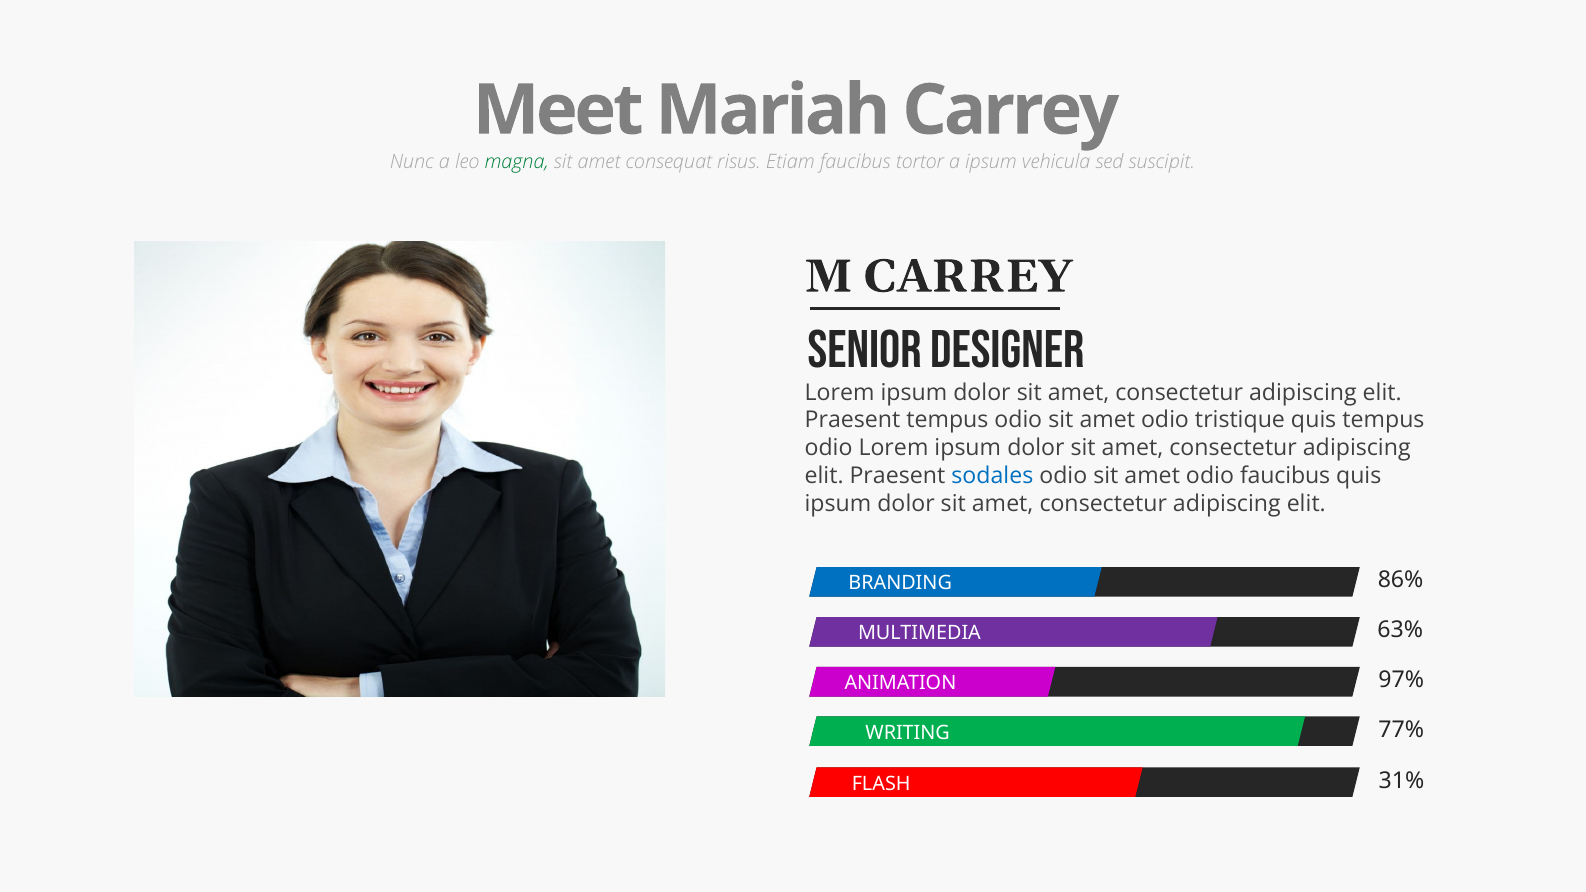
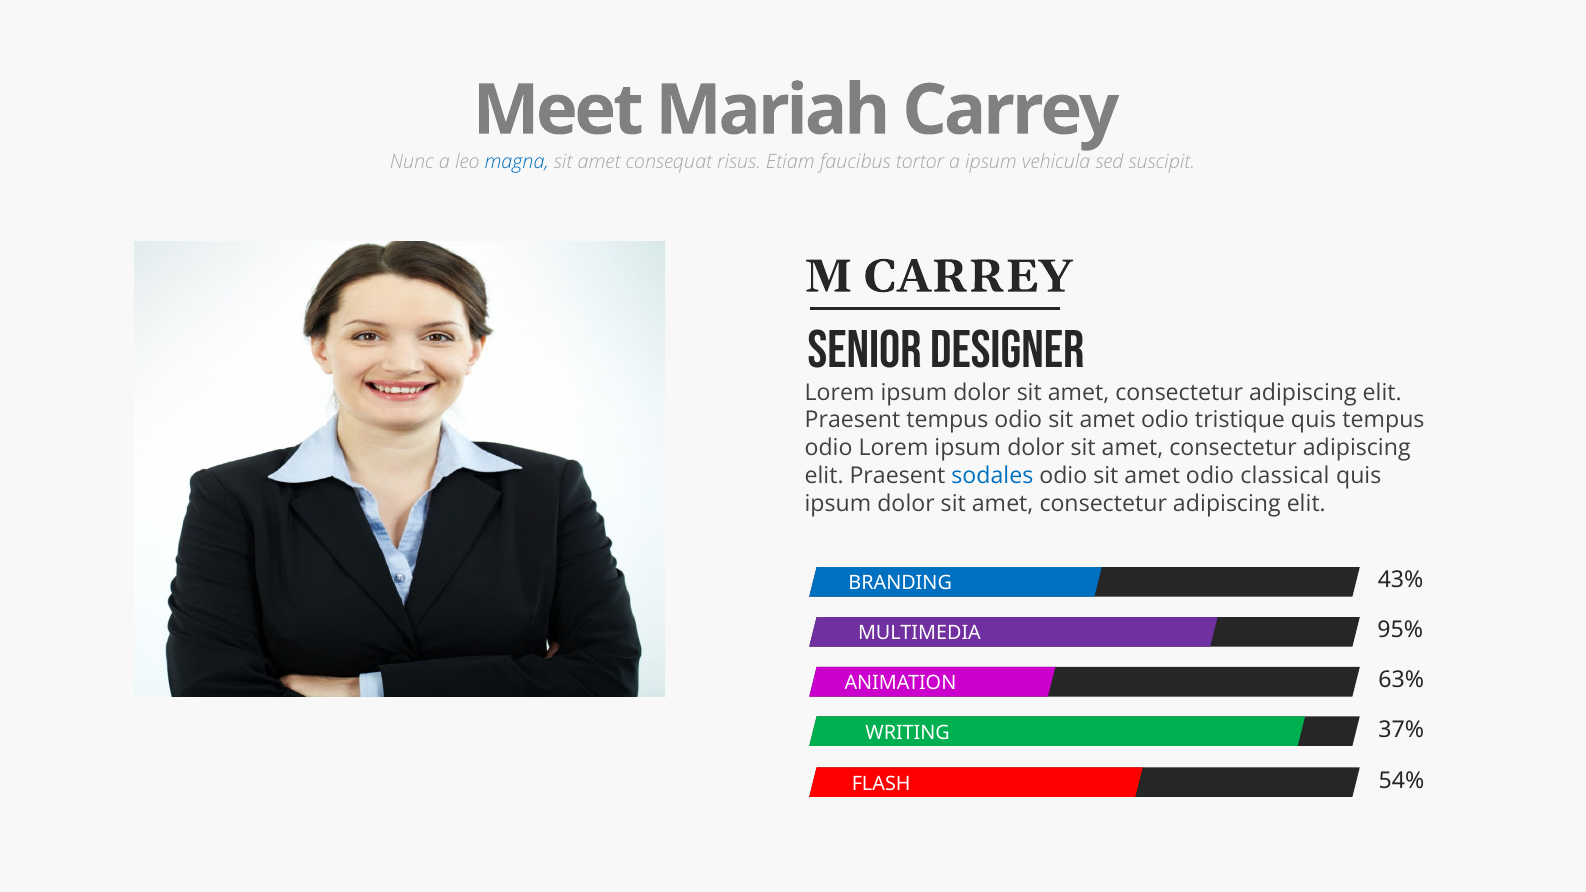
magna colour: green -> blue
odio faucibus: faucibus -> classical
86%: 86% -> 43%
63%: 63% -> 95%
97%: 97% -> 63%
77%: 77% -> 37%
31%: 31% -> 54%
